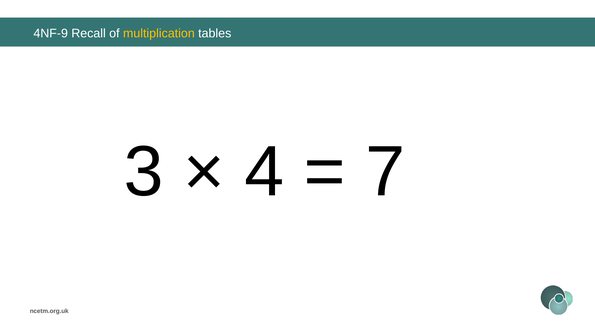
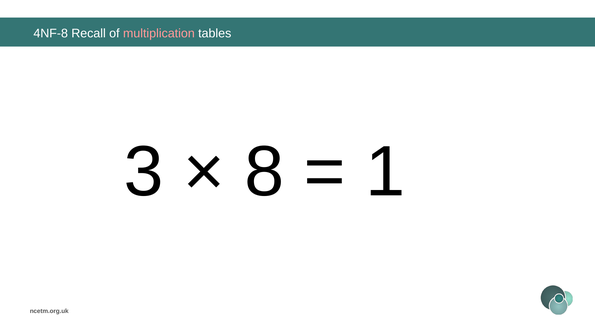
4NF-9: 4NF-9 -> 4NF-8
multiplication colour: yellow -> pink
4: 4 -> 8
7: 7 -> 1
